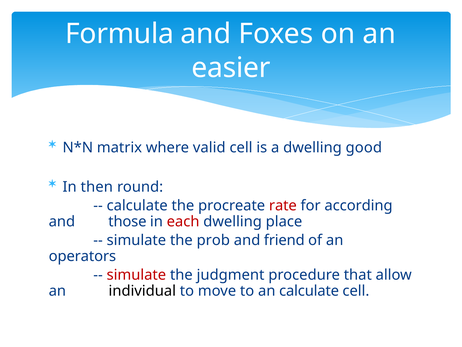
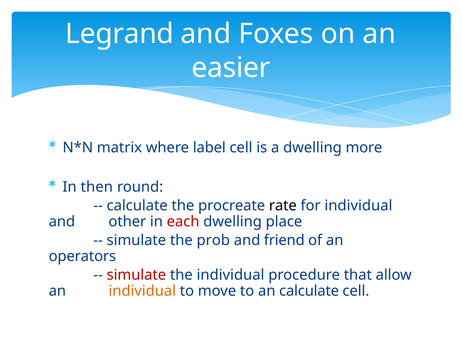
Formula: Formula -> Legrand
valid: valid -> label
good: good -> more
rate colour: red -> black
for according: according -> individual
those: those -> other
the judgment: judgment -> individual
individual at (142, 290) colour: black -> orange
